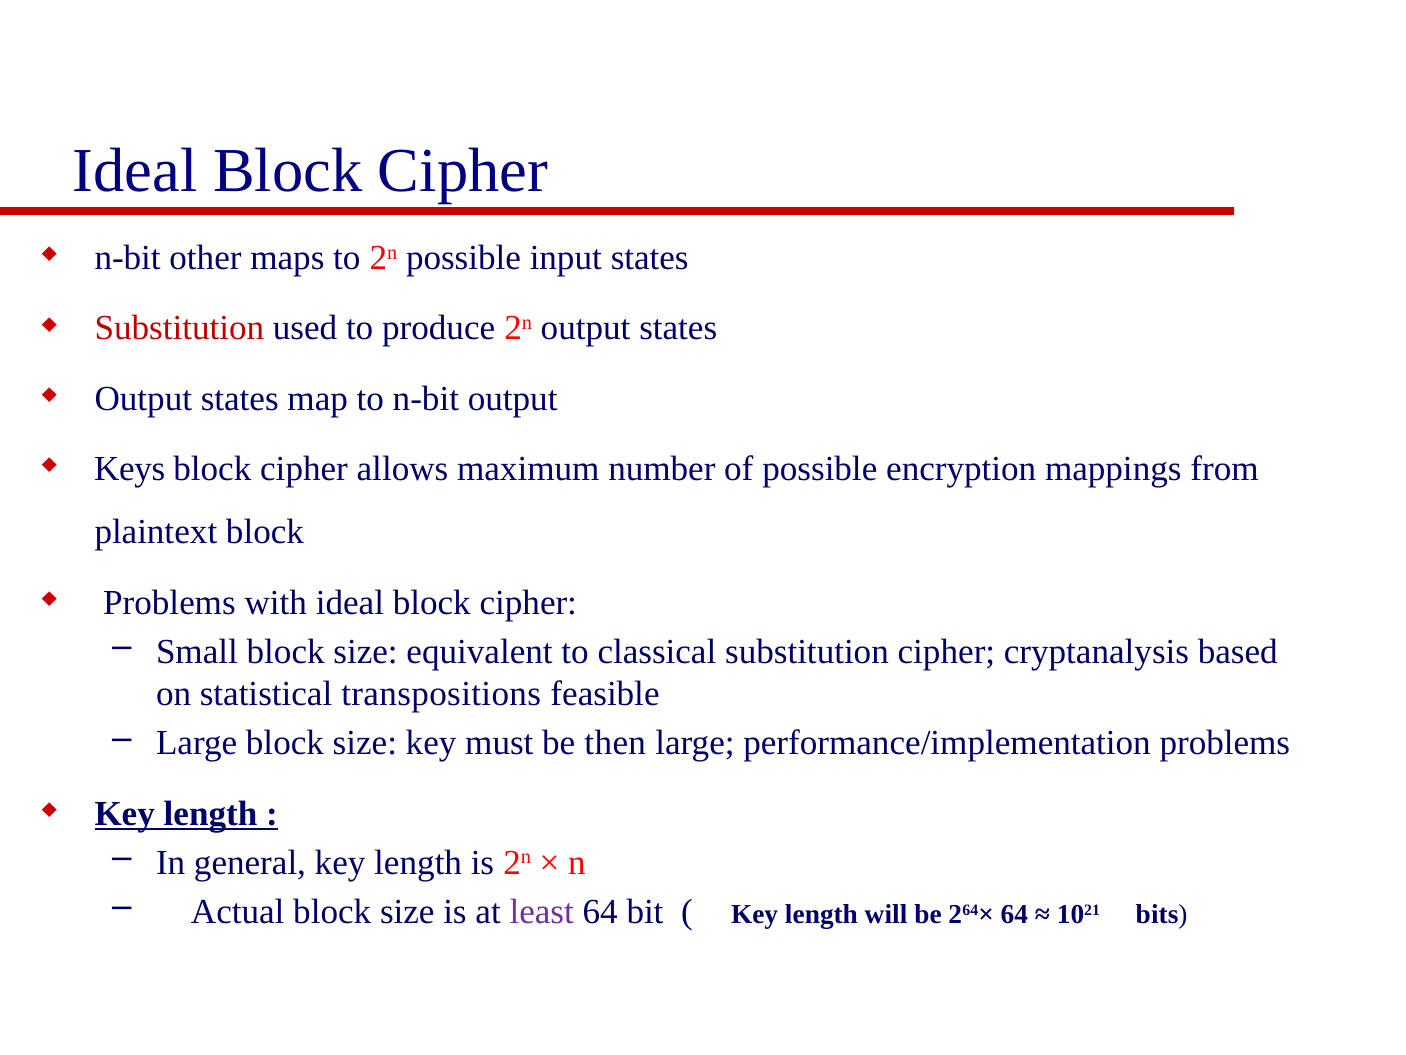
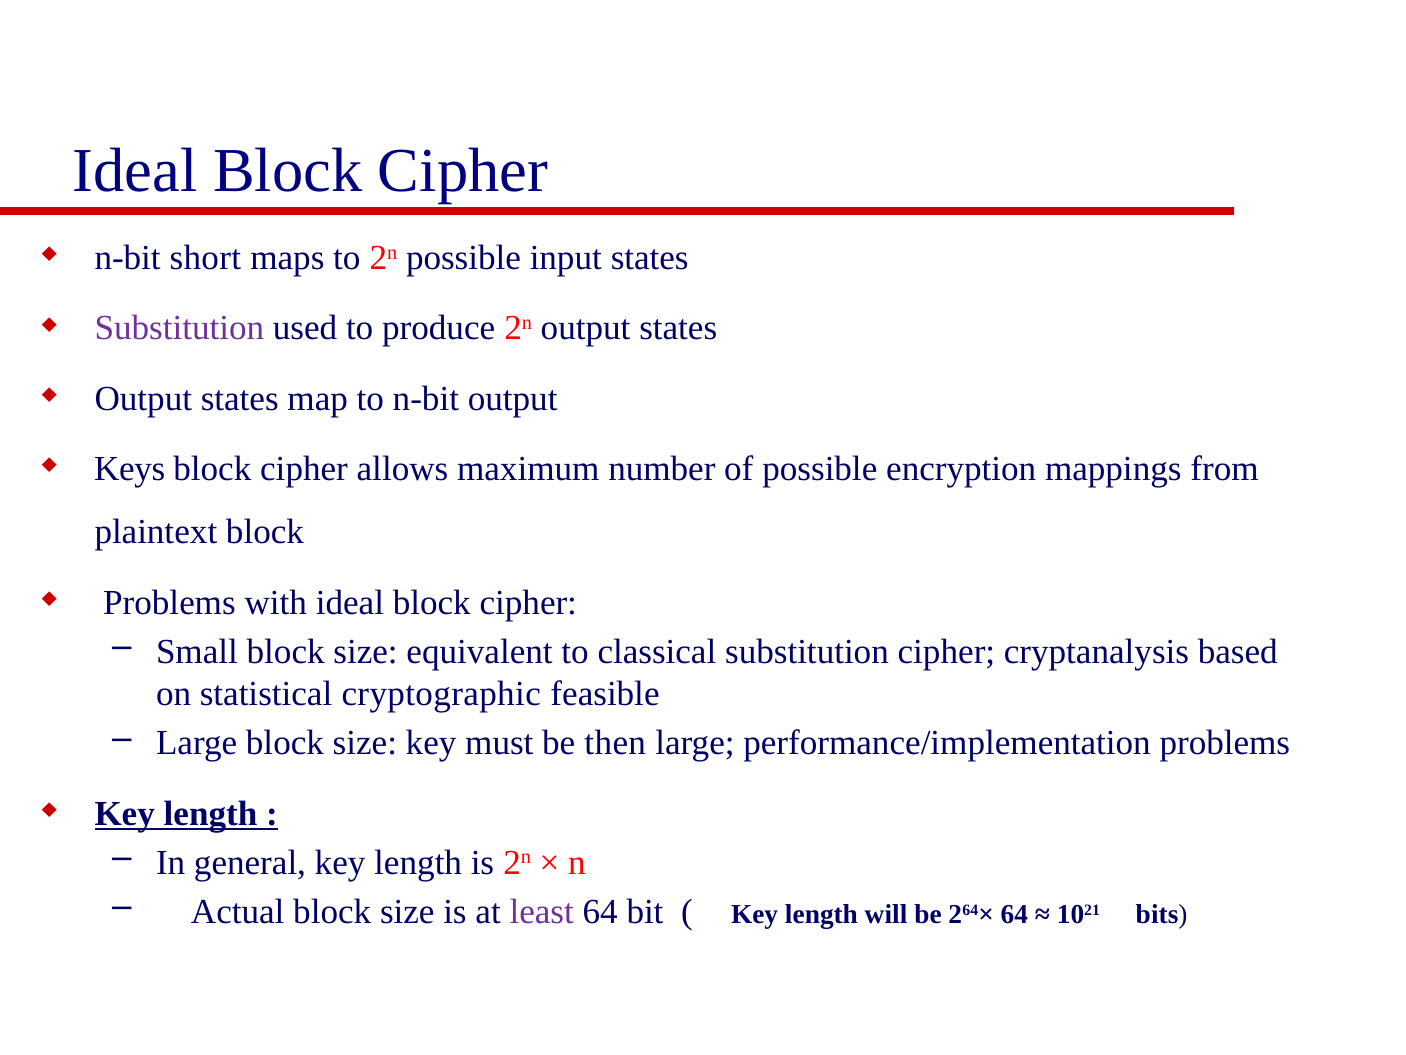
other: other -> short
Substitution at (179, 328) colour: red -> purple
transpositions: transpositions -> cryptographic
